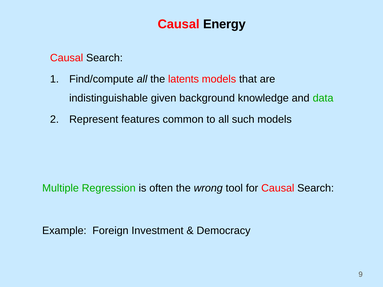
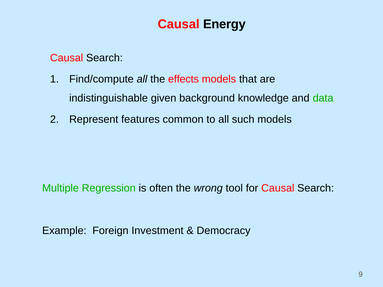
latents: latents -> effects
